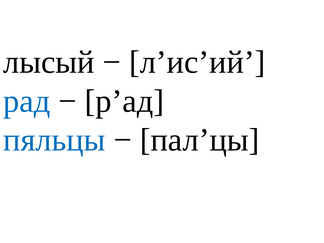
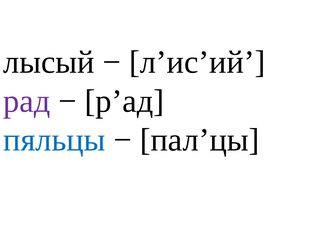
рад colour: blue -> purple
